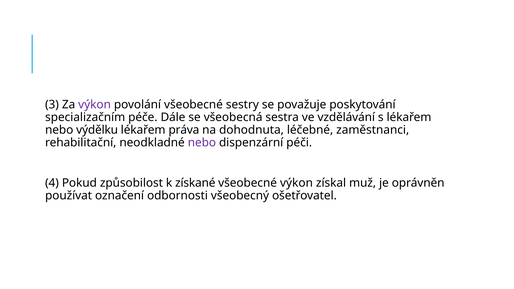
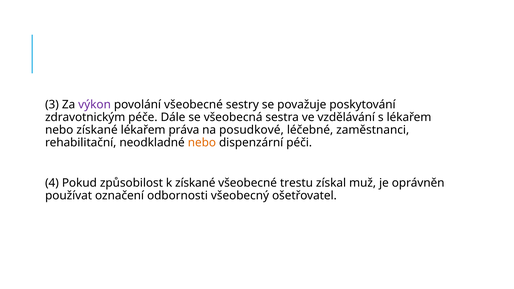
specializačním: specializačním -> zdravotnickým
nebo výdělku: výdělku -> získané
dohodnuta: dohodnuta -> posudkové
nebo at (202, 143) colour: purple -> orange
všeobecné výkon: výkon -> trestu
